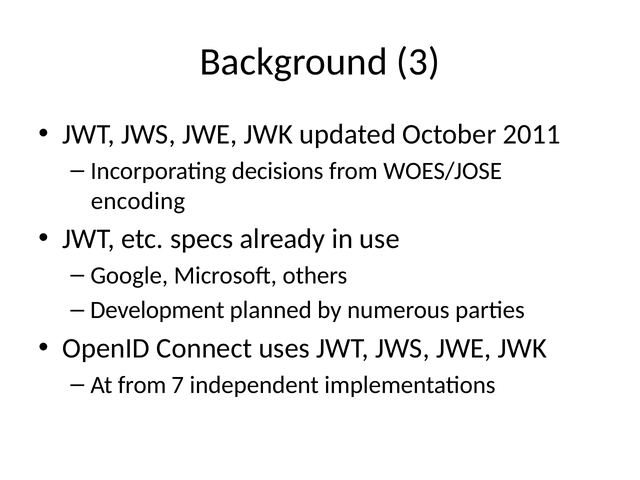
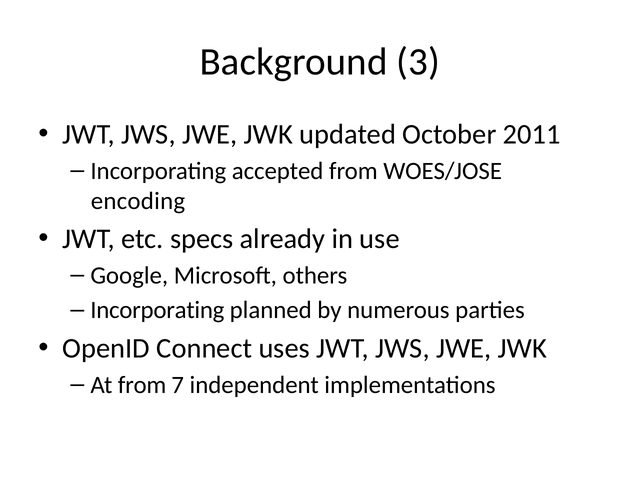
decisions: decisions -> accepted
Development at (157, 310): Development -> Incorporating
